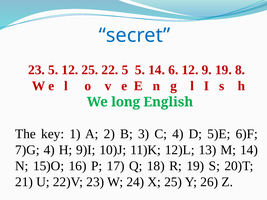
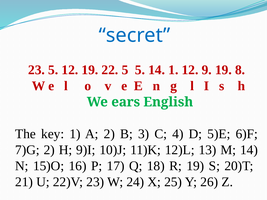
12 25: 25 -> 19
14 6: 6 -> 1
long: long -> ears
7)G 4: 4 -> 2
